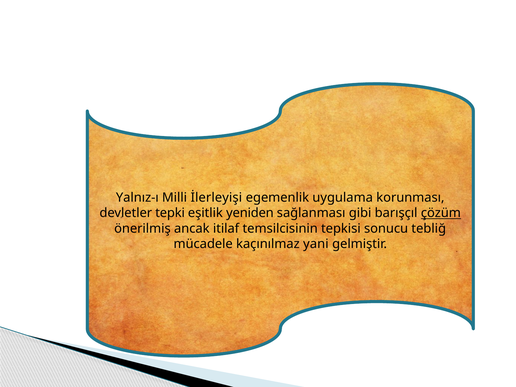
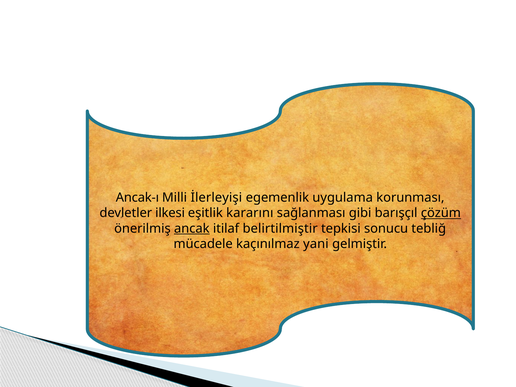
Yalnız-ı: Yalnız-ı -> Ancak-ı
tepki: tepki -> ilkesi
yeniden: yeniden -> kararını
ancak underline: none -> present
temsilcisinin: temsilcisinin -> belirtilmiştir
